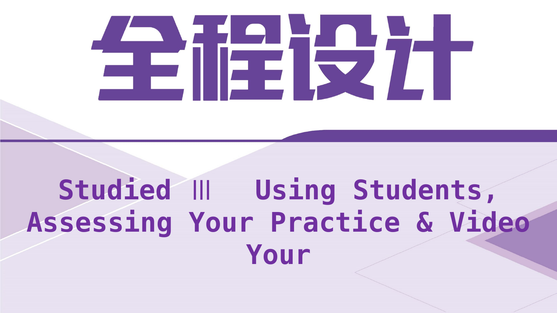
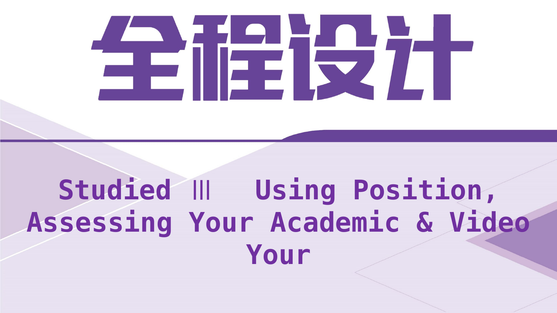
Students: Students -> Position
Practice: Practice -> Academic
